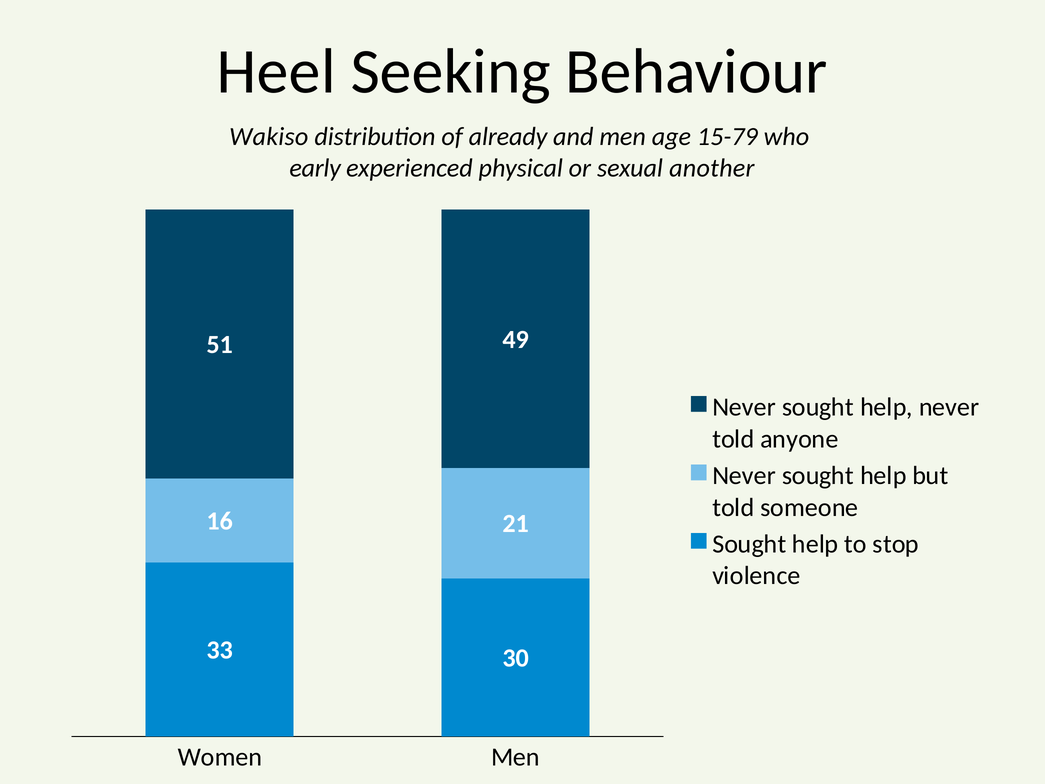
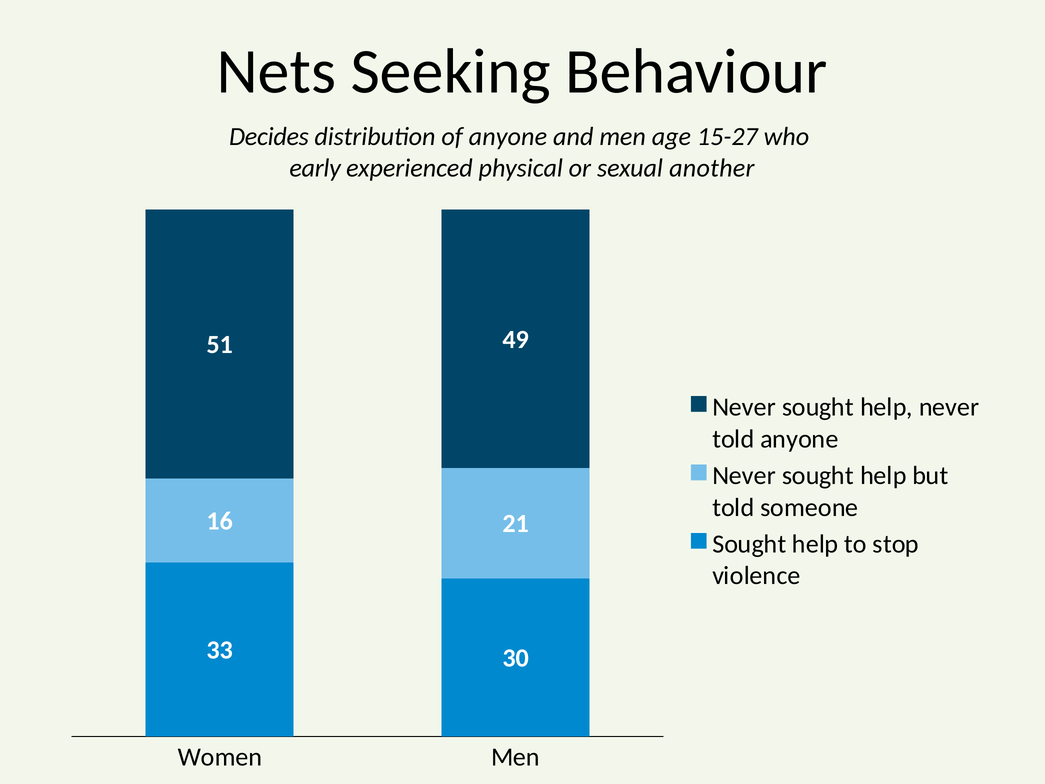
Heel: Heel -> Nets
Wakiso: Wakiso -> Decides
of already: already -> anyone
15-79: 15-79 -> 15-27
